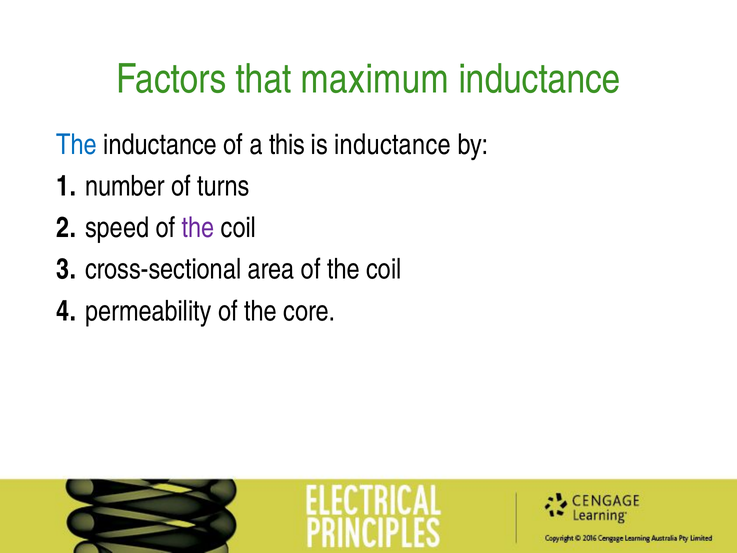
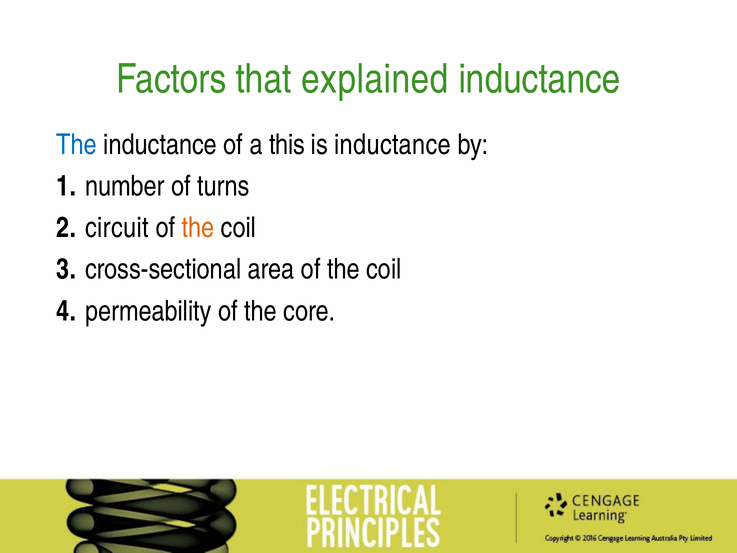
maximum: maximum -> explained
speed: speed -> circuit
the at (198, 228) colour: purple -> orange
